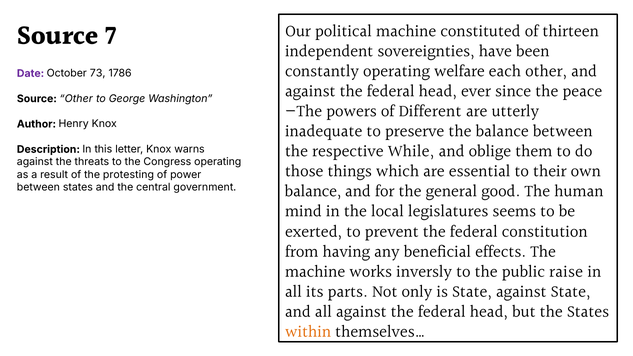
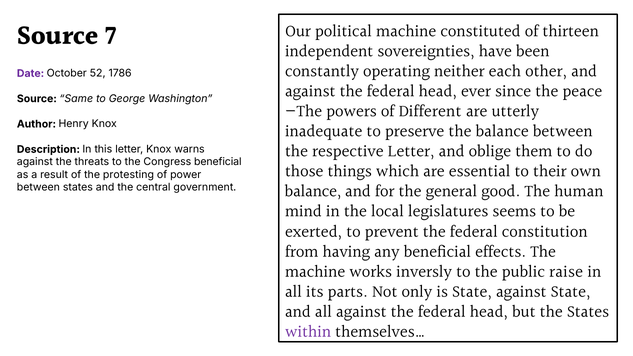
welfare: welfare -> neither
73: 73 -> 52
Source Other: Other -> Same
respective While: While -> Letter
Congress operating: operating -> beneficial
within colour: orange -> purple
